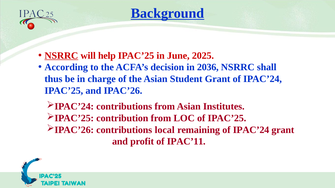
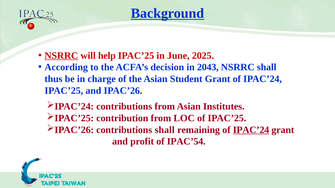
2036: 2036 -> 2043
contributions local: local -> shall
IPAC’24 at (251, 130) underline: none -> present
IPAC’11: IPAC’11 -> IPAC’54
